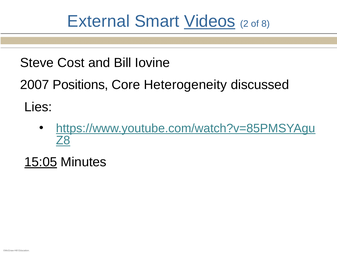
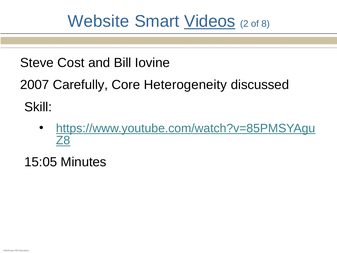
External: External -> Website
Positions: Positions -> Carefully
Lies: Lies -> Skill
15:05 underline: present -> none
